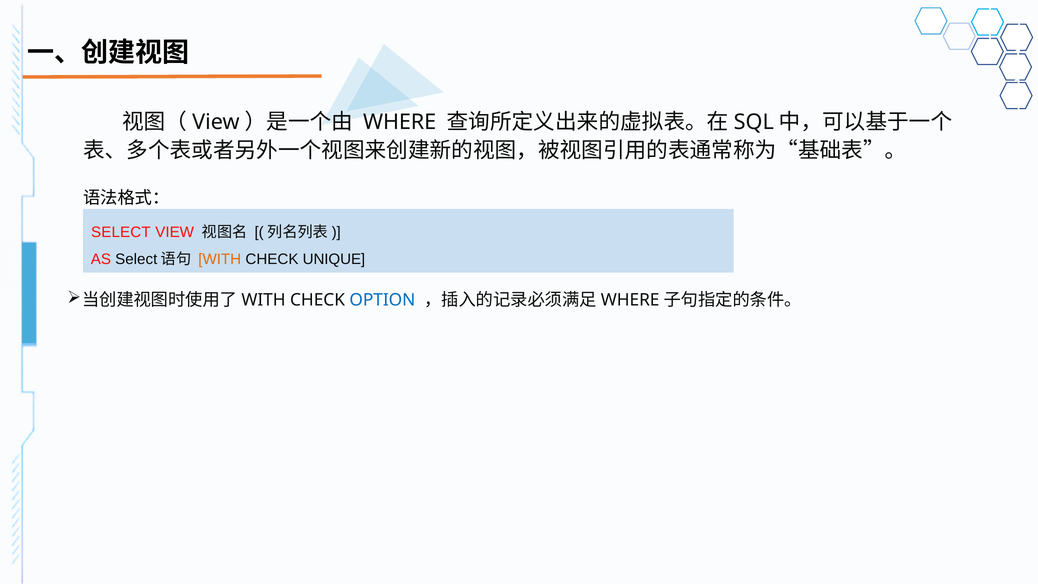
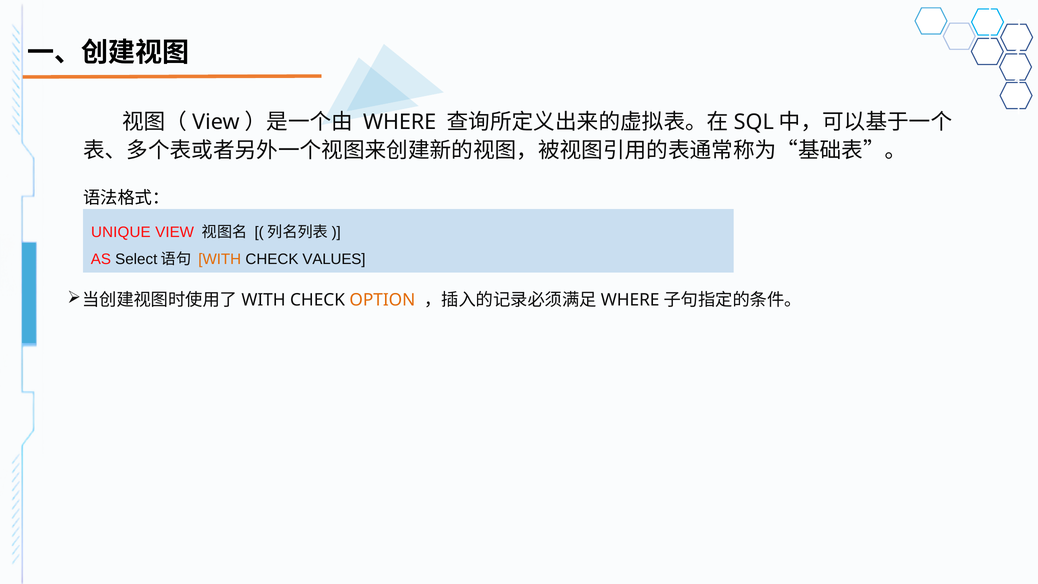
SELECT: SELECT -> UNIQUE
UNIQUE: UNIQUE -> VALUES
OPTION colour: blue -> orange
